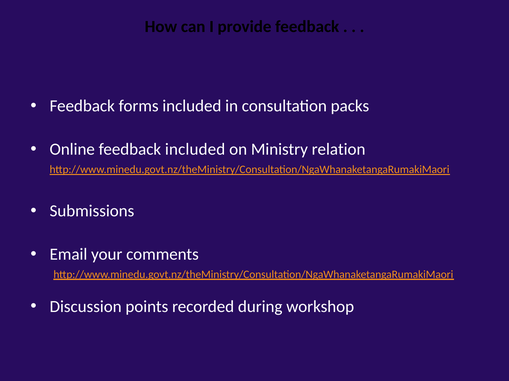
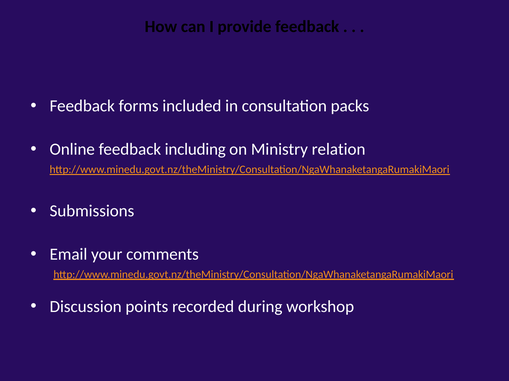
feedback included: included -> including
